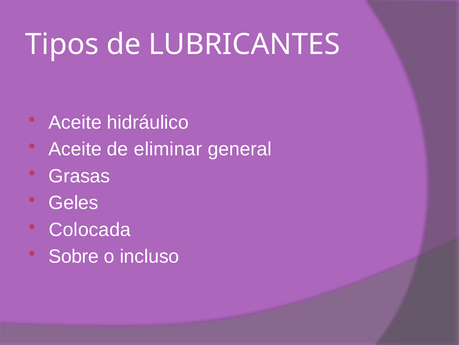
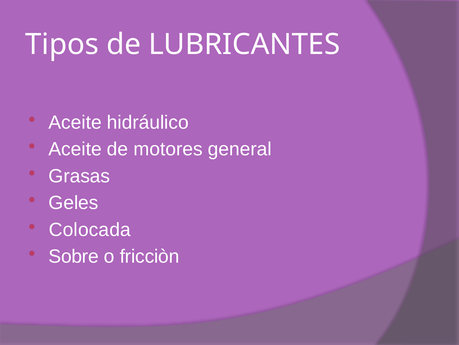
eliminar: eliminar -> motores
incluso: incluso -> fricciòn
